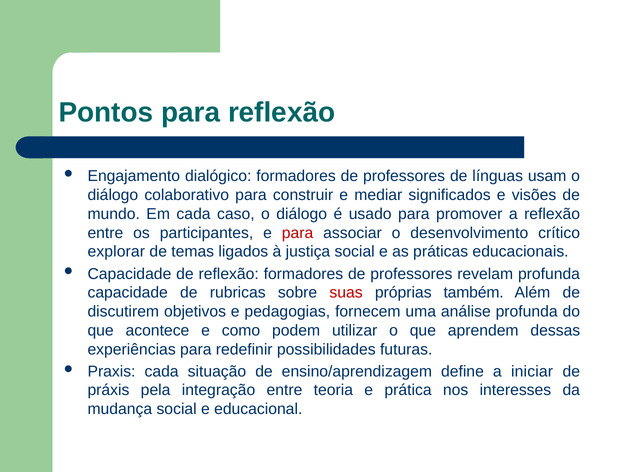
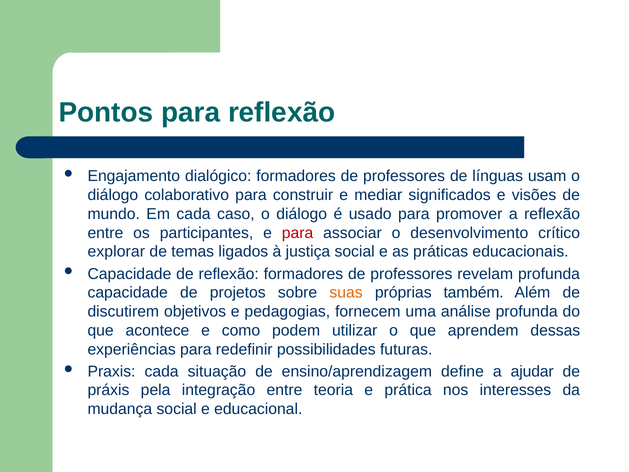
rubricas: rubricas -> projetos
suas colour: red -> orange
iniciar: iniciar -> ajudar
